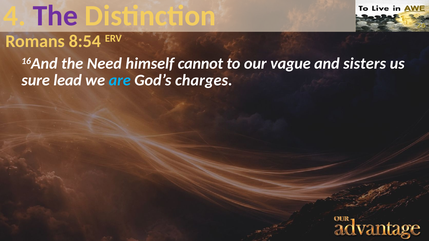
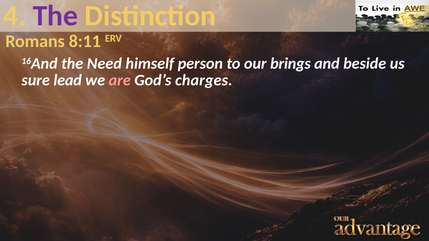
8:54: 8:54 -> 8:11
cannot: cannot -> person
vague: vague -> brings
sisters: sisters -> beside
are colour: light blue -> pink
